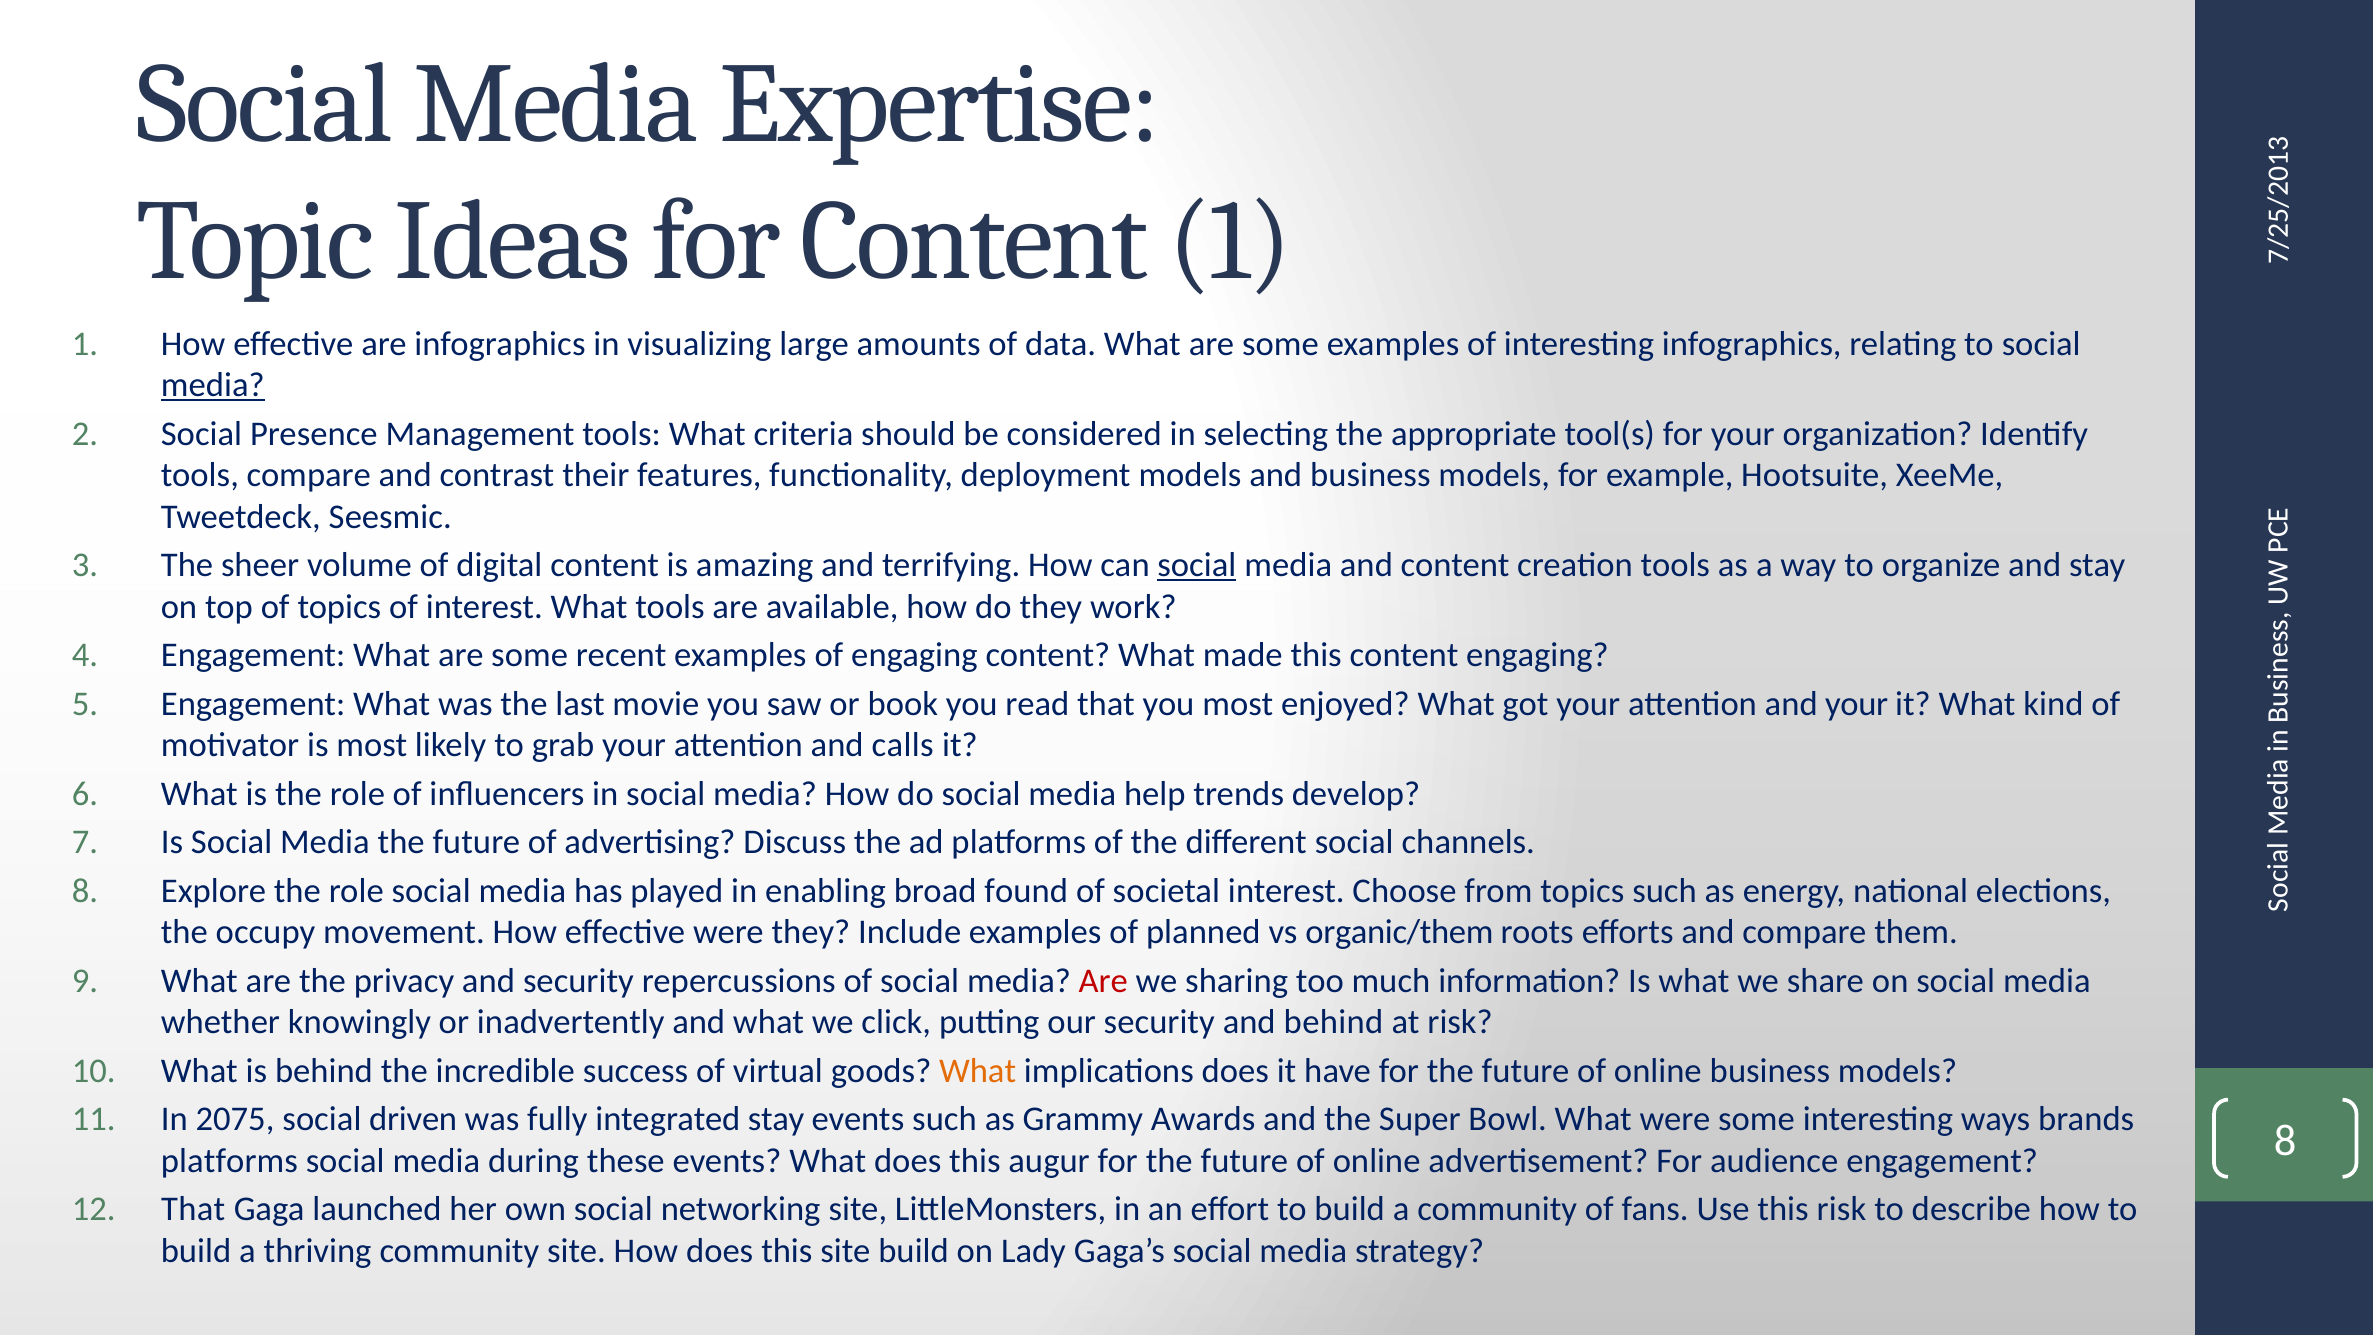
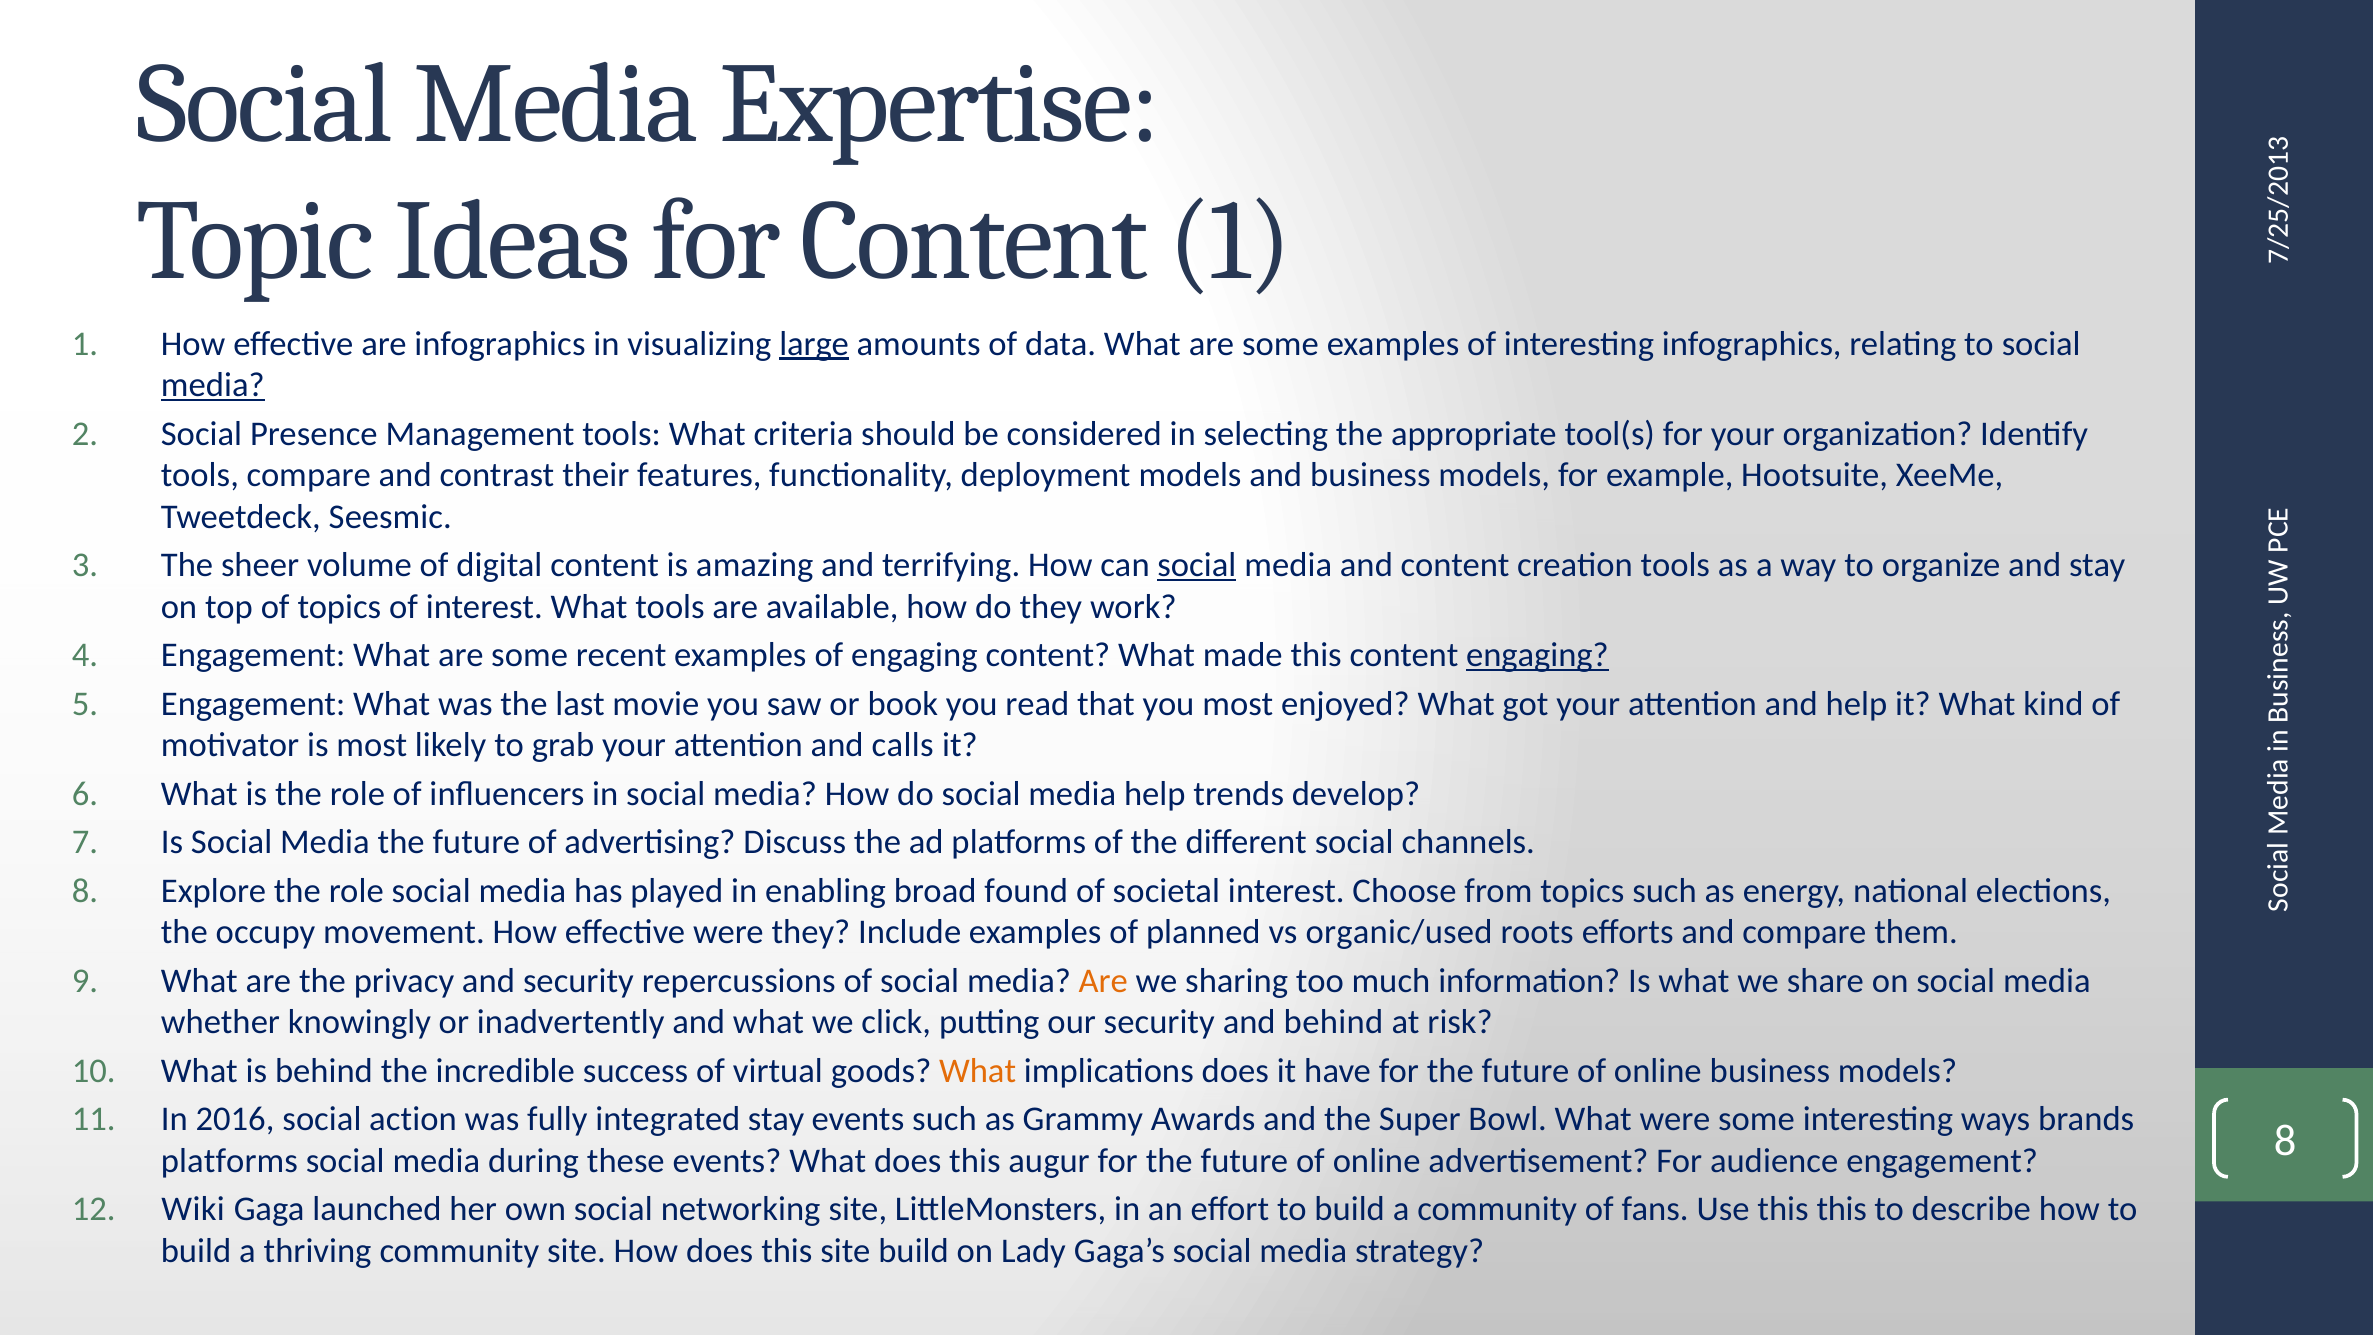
large underline: none -> present
engaging at (1537, 655) underline: none -> present
and your: your -> help
organic/them: organic/them -> organic/used
Are at (1103, 981) colour: red -> orange
2075: 2075 -> 2016
driven: driven -> action
That at (193, 1209): That -> Wiki
this risk: risk -> this
